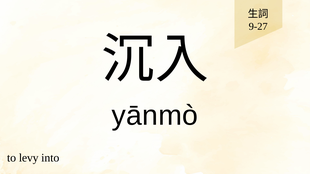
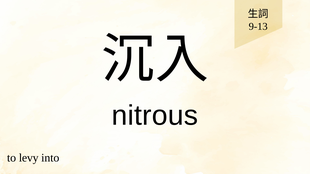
9-27: 9-27 -> 9-13
yānmò: yānmò -> nitrous
